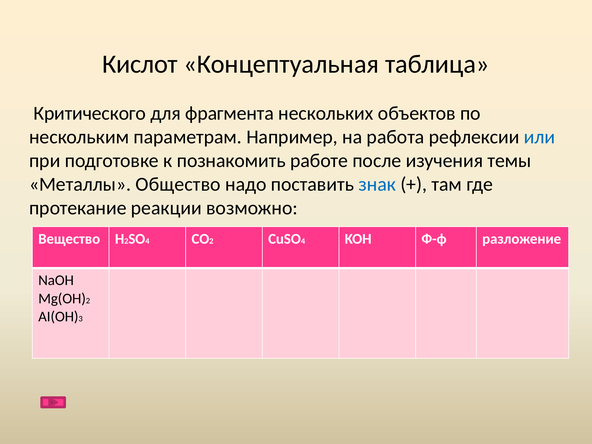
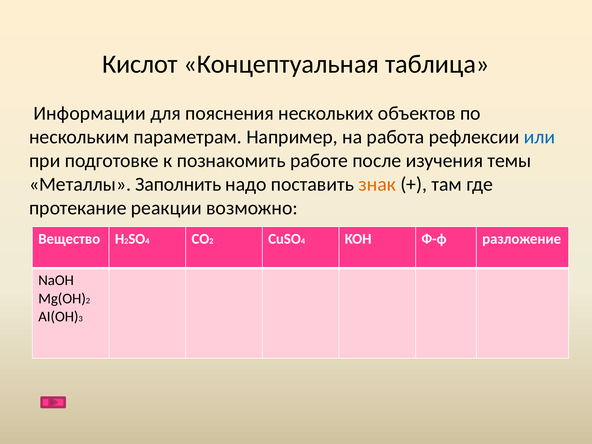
Критического: Критического -> Информации
фрагмента: фрагмента -> пояснения
Общество: Общество -> Заполнить
знак colour: blue -> orange
